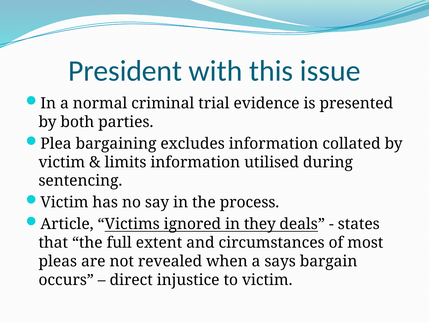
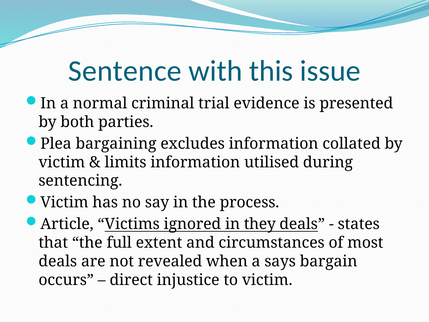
President: President -> Sentence
pleas at (58, 261): pleas -> deals
